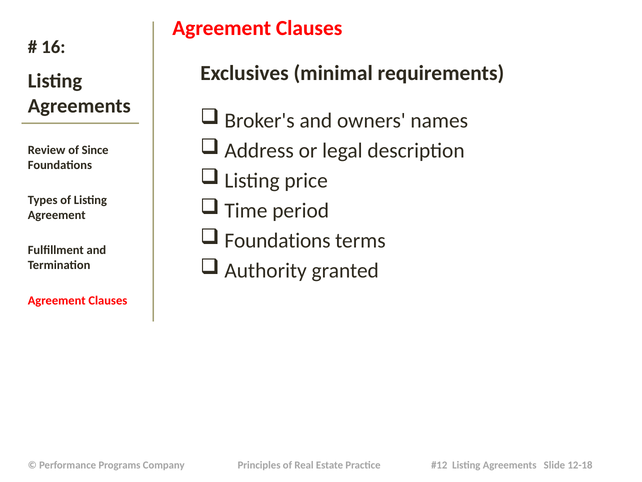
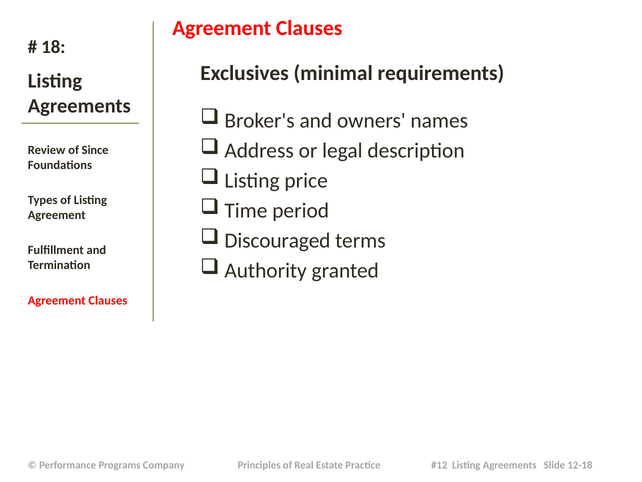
16: 16 -> 18
Foundations at (277, 240): Foundations -> Discouraged
